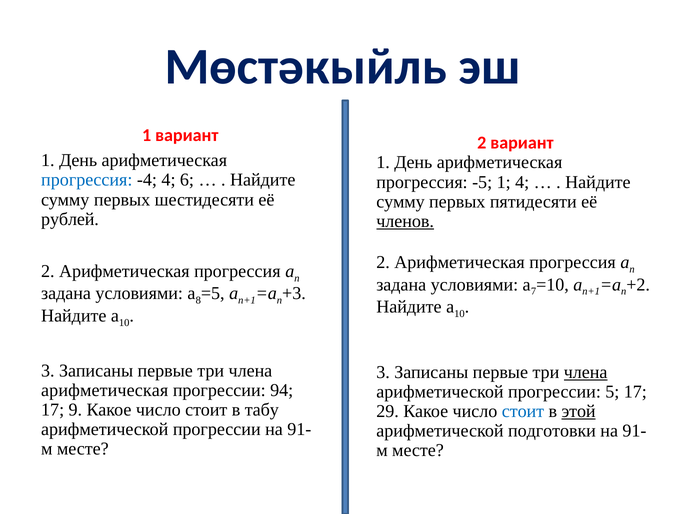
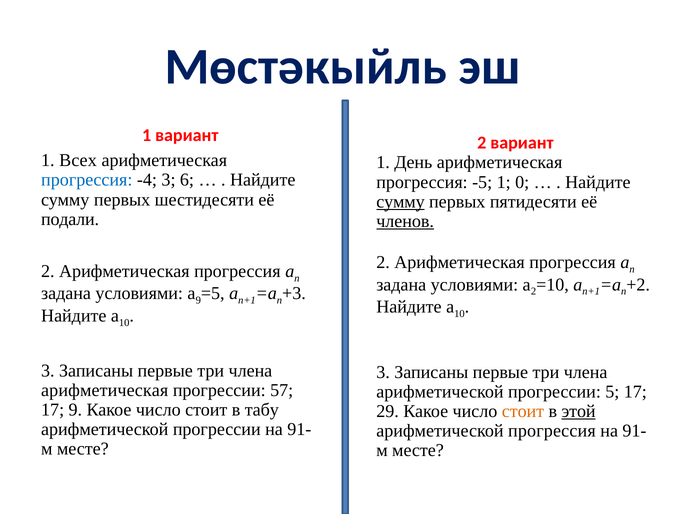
День at (78, 160): День -> Всех
-4 4: 4 -> 3
1 4: 4 -> 0
сумму at (400, 201) underline: none -> present
рублей: рублей -> подали
7 at (533, 291): 7 -> 2
8 at (198, 300): 8 -> 9
члена at (586, 372) underline: present -> none
94: 94 -> 57
стоит at (523, 411) colour: blue -> orange
арифметической подготовки: подготовки -> прогрессия
